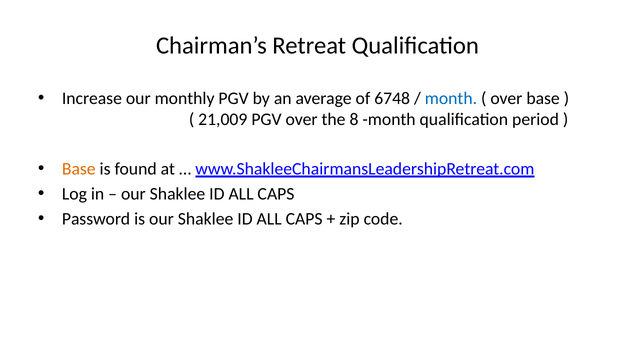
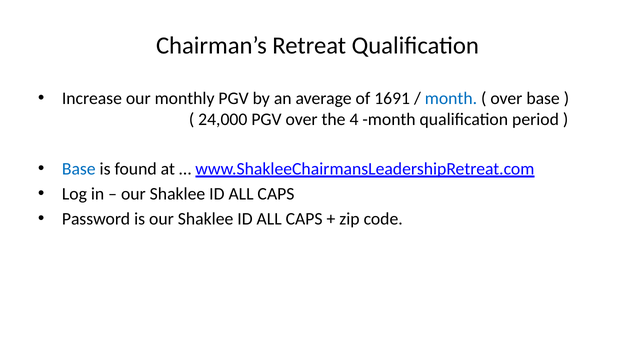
6748: 6748 -> 1691
21,009: 21,009 -> 24,000
8: 8 -> 4
Base at (79, 169) colour: orange -> blue
